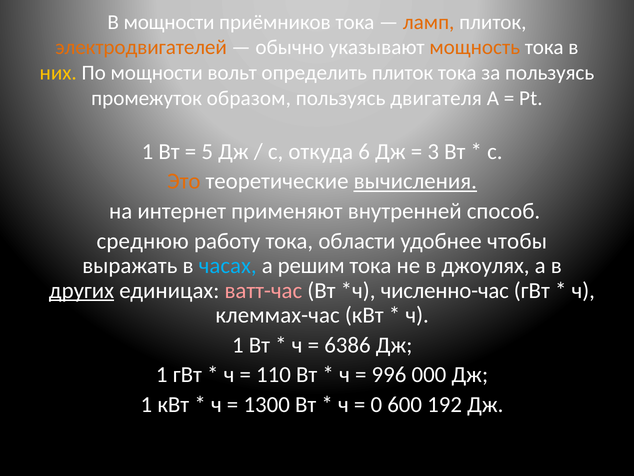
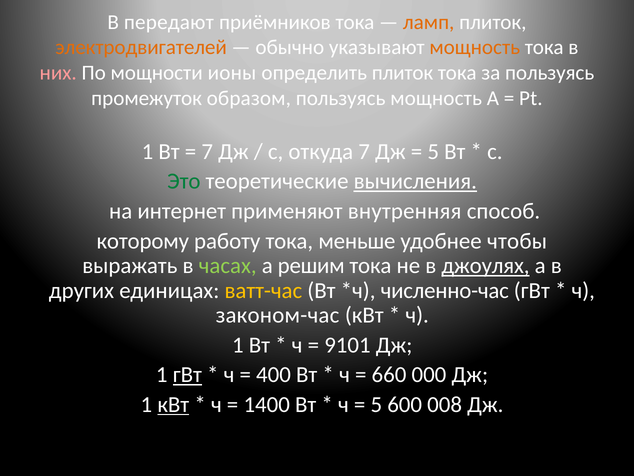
В мощности: мощности -> передают
них colour: yellow -> pink
вольт: вольт -> ионы
пользуясь двигателя: двигателя -> мощность
5 at (207, 151): 5 -> 7
откуда 6: 6 -> 7
3 at (433, 151): 3 -> 5
Это colour: orange -> green
внутренней: внутренней -> внутренняя
среднюю: среднюю -> которому
области: области -> меньше
часах colour: light blue -> light green
джоулях underline: none -> present
других underline: present -> none
ватт-час colour: pink -> yellow
клеммах-час: клеммах-час -> законом-час
6386: 6386 -> 9101
гВт at (187, 374) underline: none -> present
110: 110 -> 400
996: 996 -> 660
кВт at (173, 404) underline: none -> present
1300: 1300 -> 1400
0 at (376, 404): 0 -> 5
192: 192 -> 008
